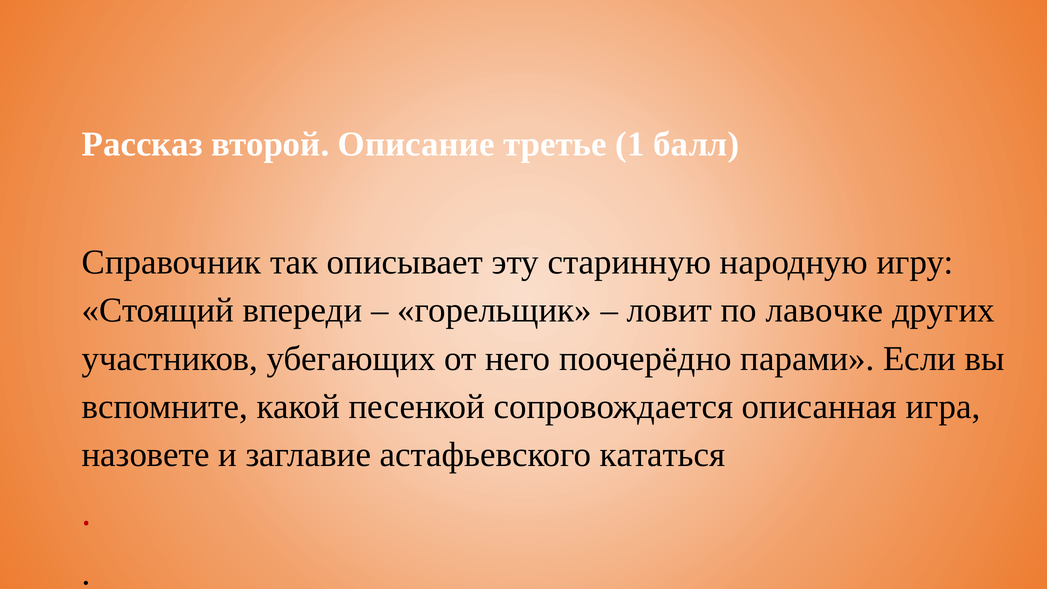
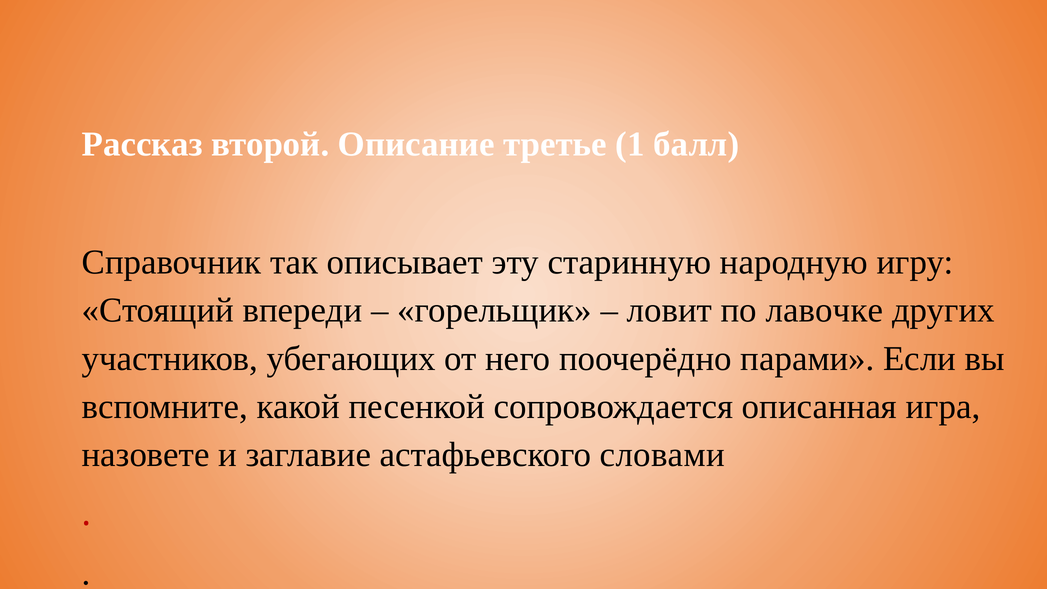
кататься: кататься -> словами
